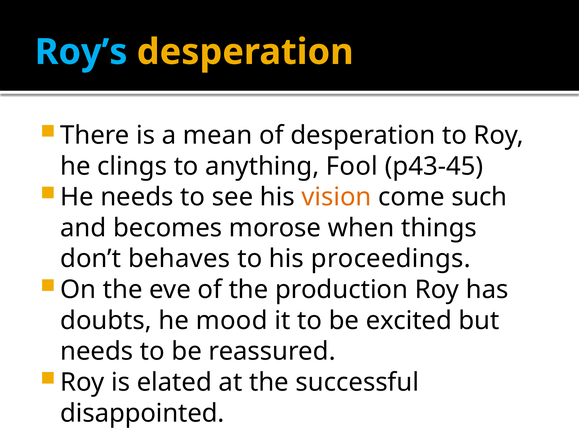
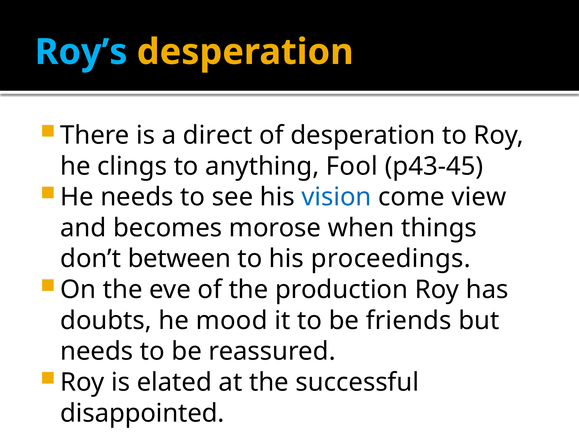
mean: mean -> direct
vision colour: orange -> blue
such: such -> view
behaves: behaves -> between
excited: excited -> friends
